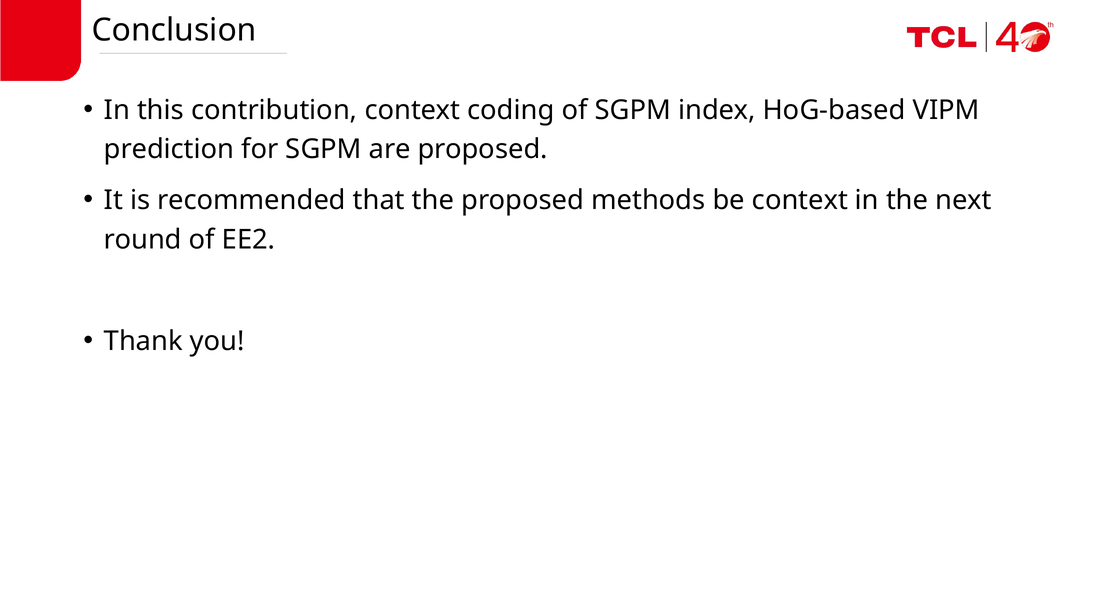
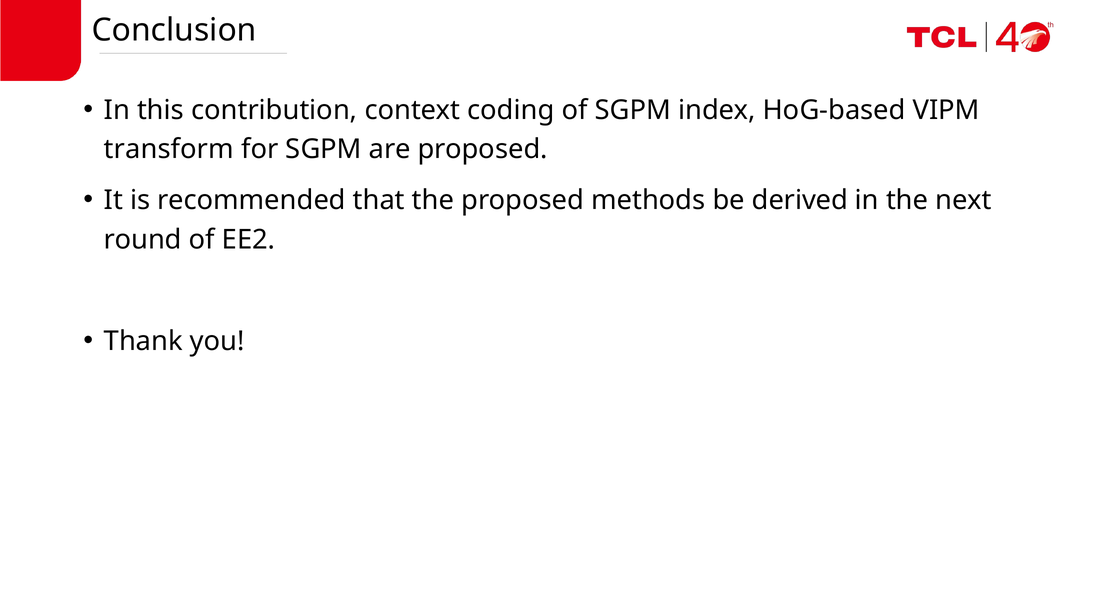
prediction: prediction -> transform
be context: context -> derived
